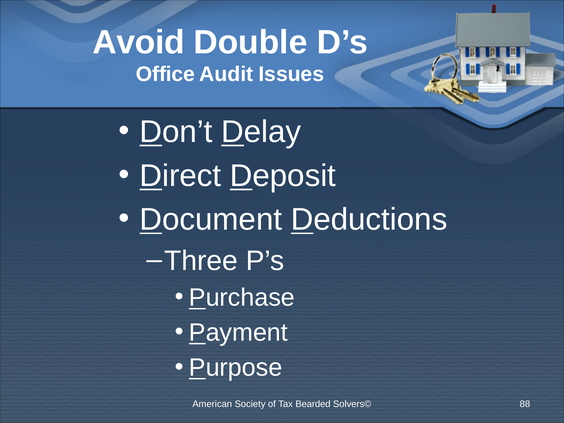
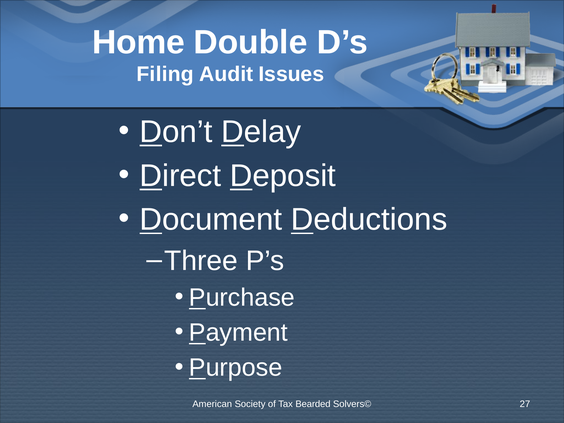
Avoid: Avoid -> Home
Office: Office -> Filing
88: 88 -> 27
